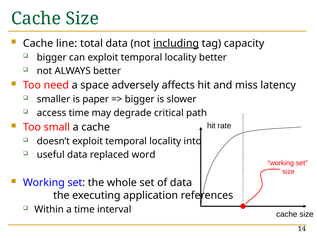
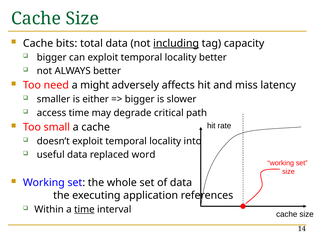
line: line -> bits
space: space -> might
paper: paper -> either
time at (84, 209) underline: none -> present
